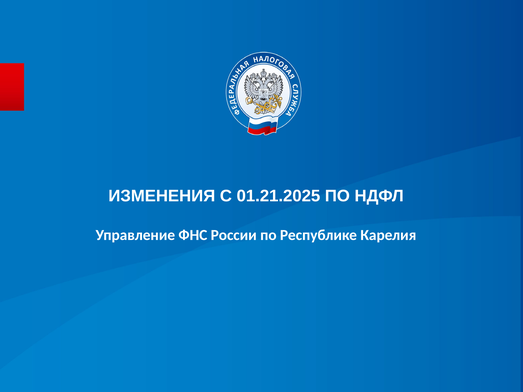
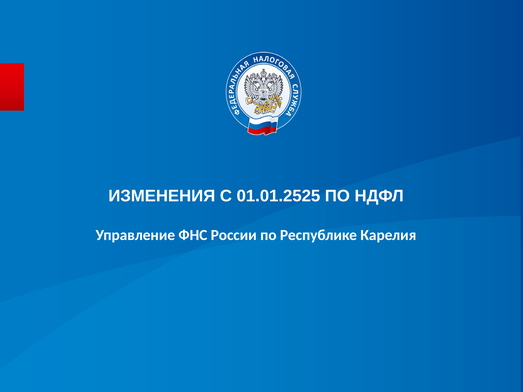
01.21.2025: 01.21.2025 -> 01.01.2525
